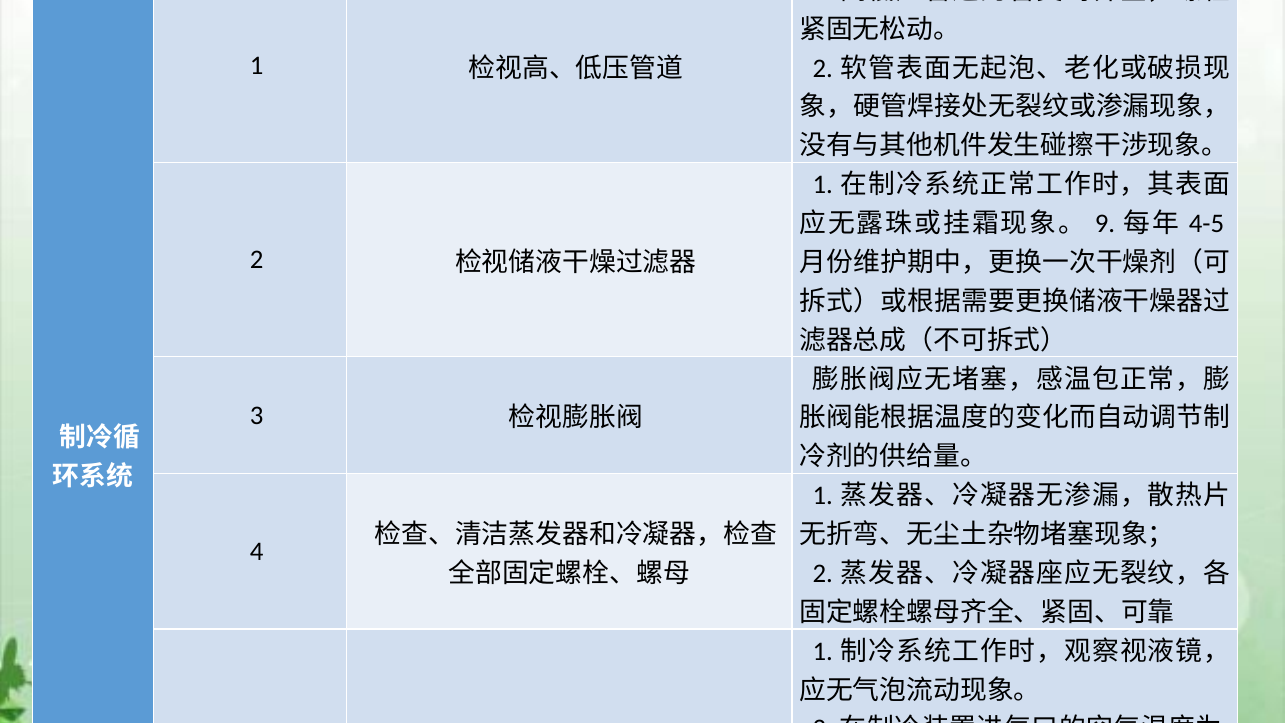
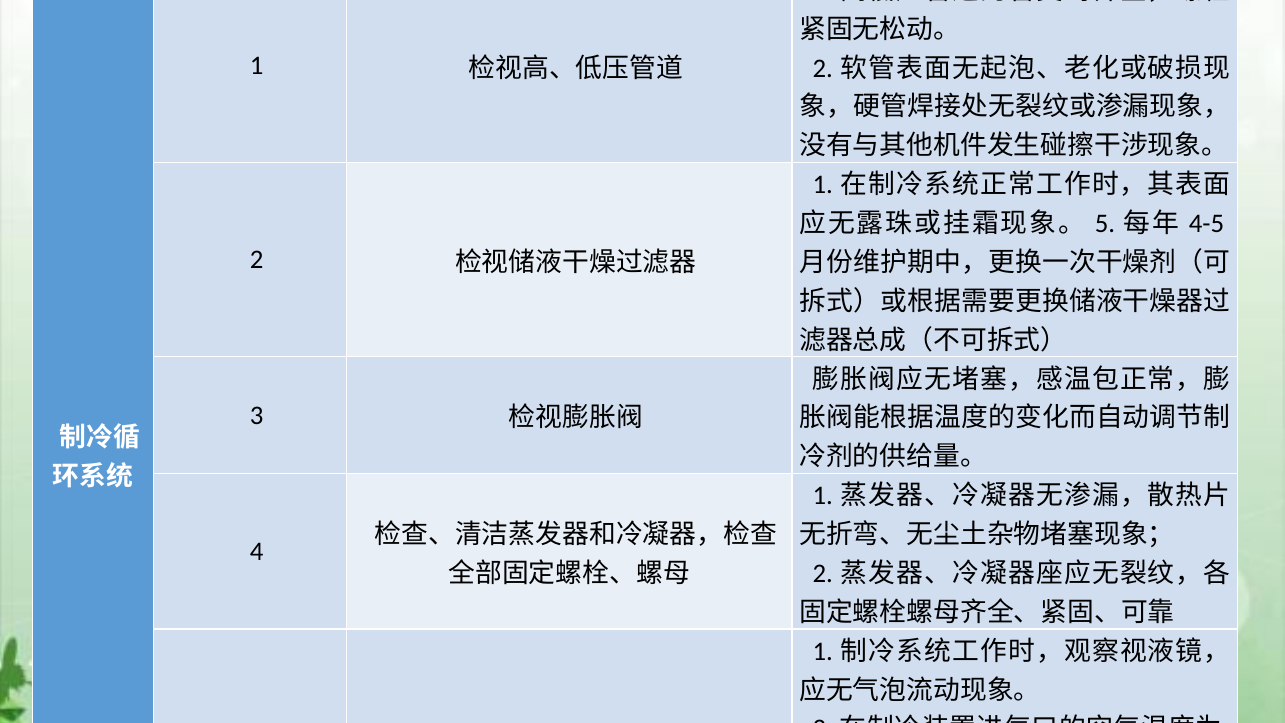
9 at (1105, 224): 9 -> 5
